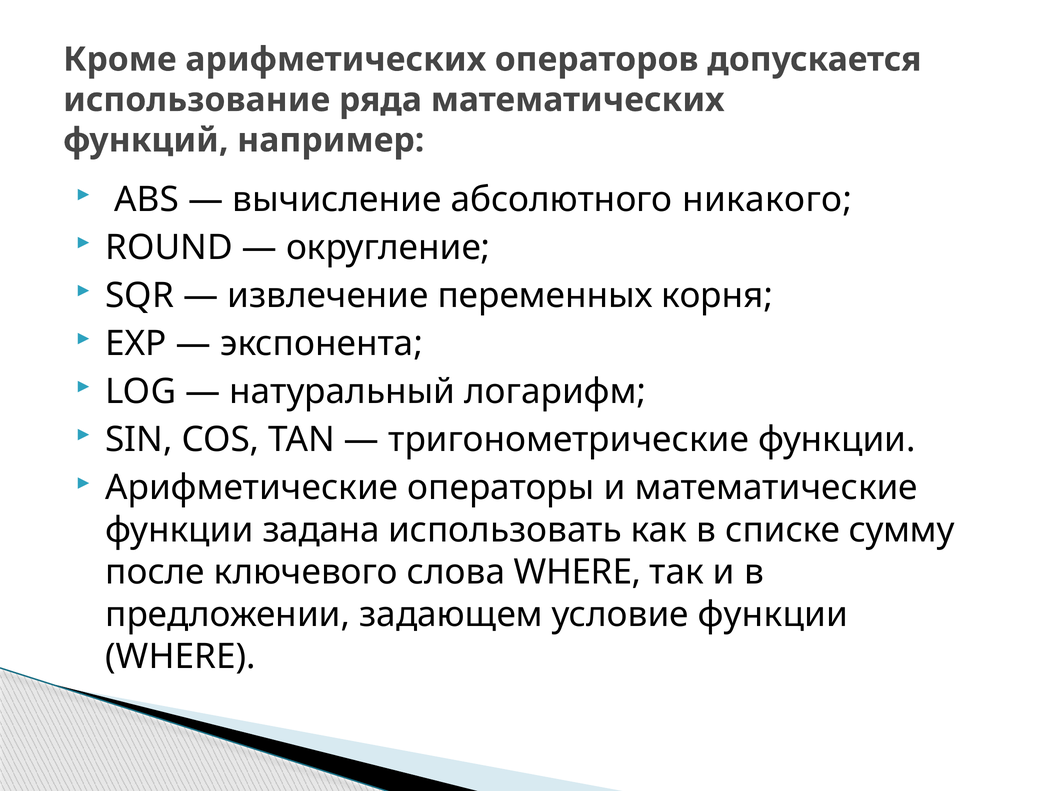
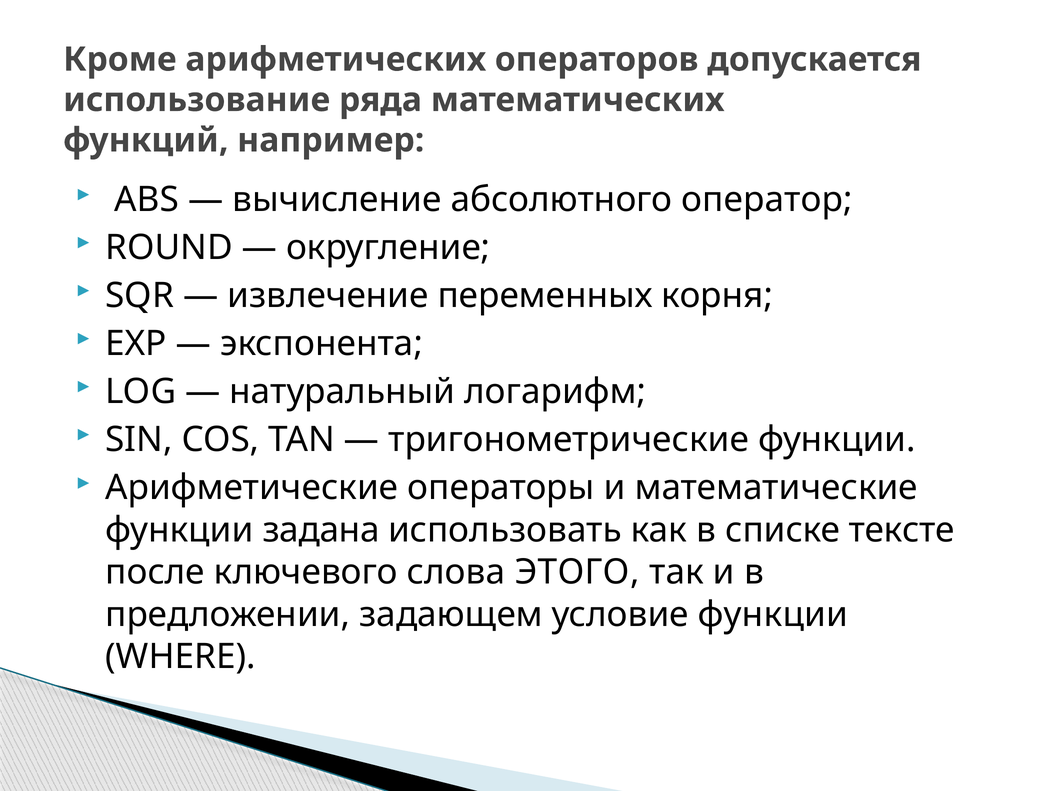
никакого: никакого -> оператор
сумму: сумму -> тексте
слова WHERE: WHERE -> ЭТОГО
